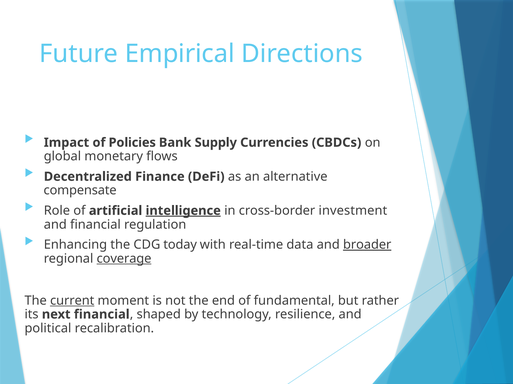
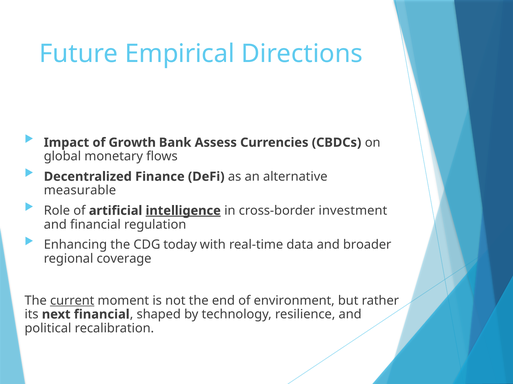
Policies: Policies -> Growth
Supply: Supply -> Assess
compensate: compensate -> measurable
broader underline: present -> none
coverage underline: present -> none
fundamental: fundamental -> environment
